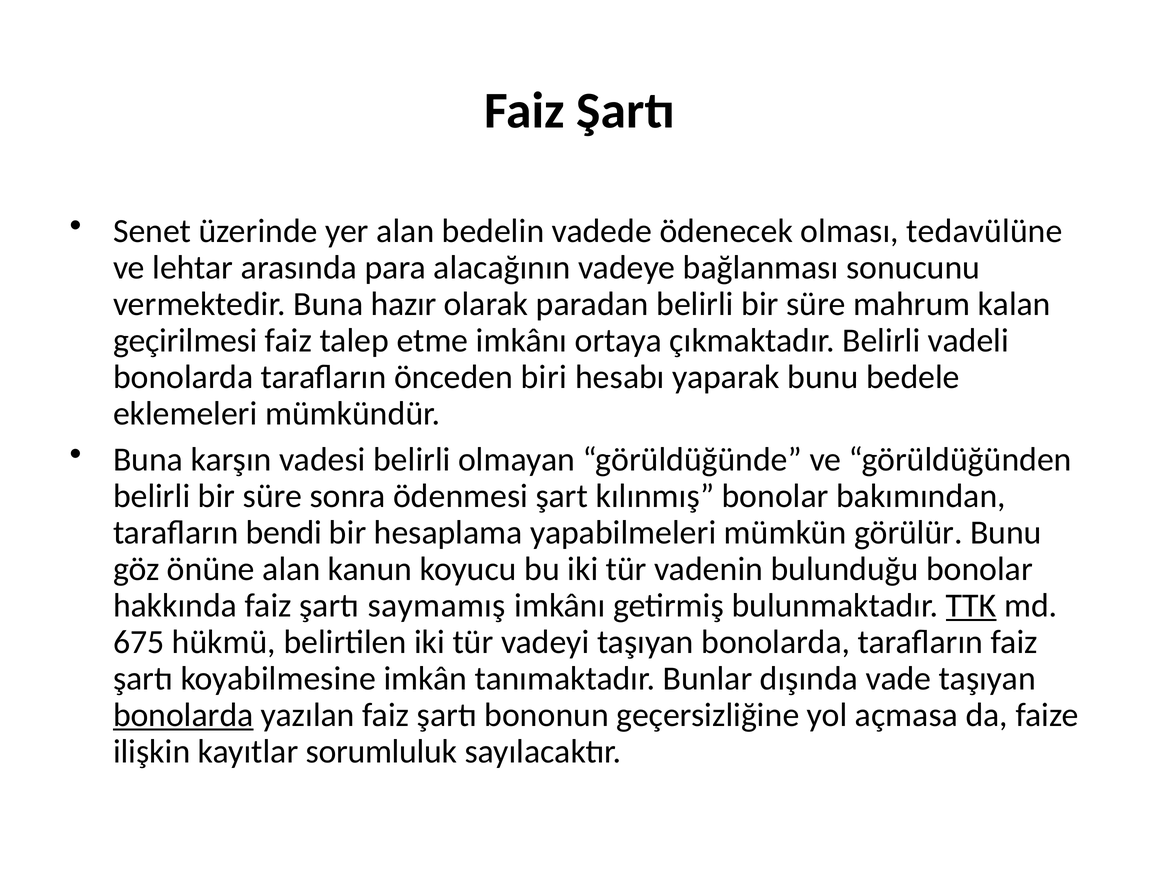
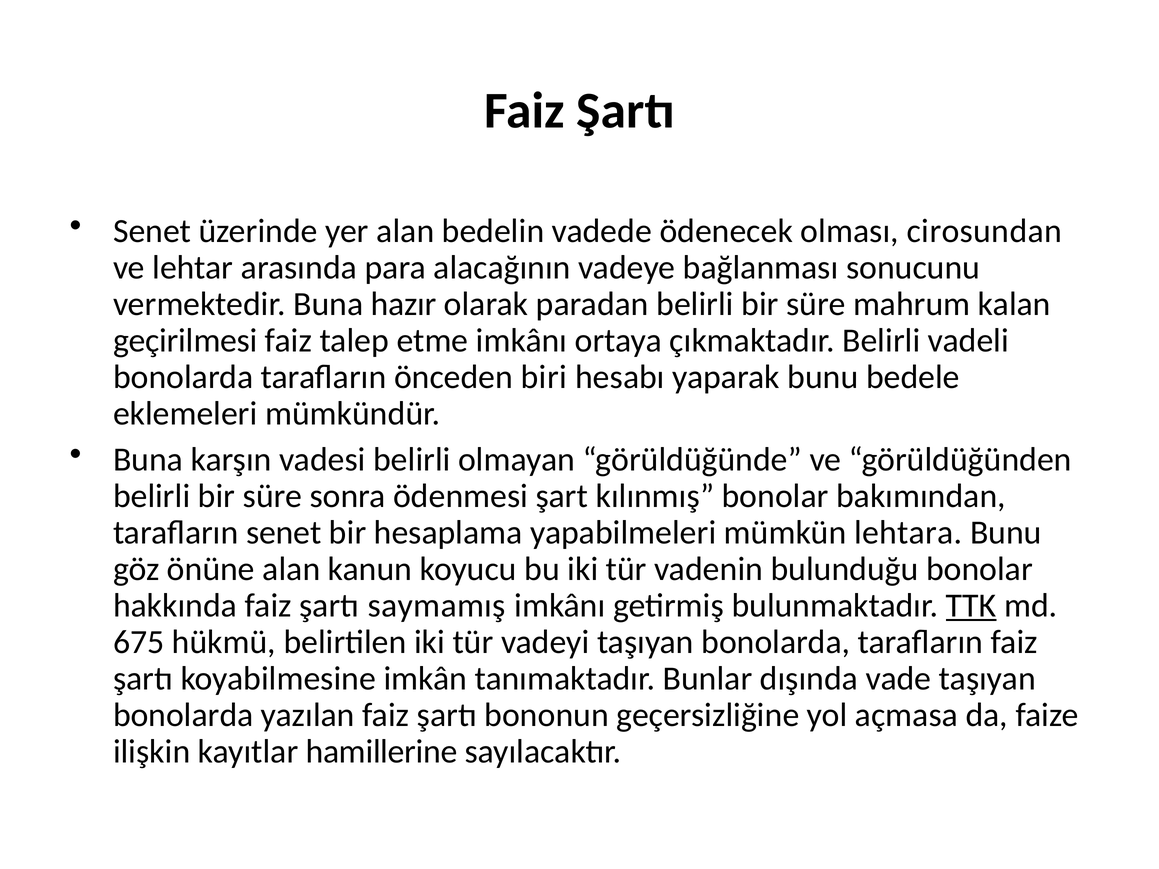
tedavülüne: tedavülüne -> cirosundan
tarafların bendi: bendi -> senet
görülür: görülür -> lehtara
bonolarda at (183, 715) underline: present -> none
sorumluluk: sorumluluk -> hamillerine
